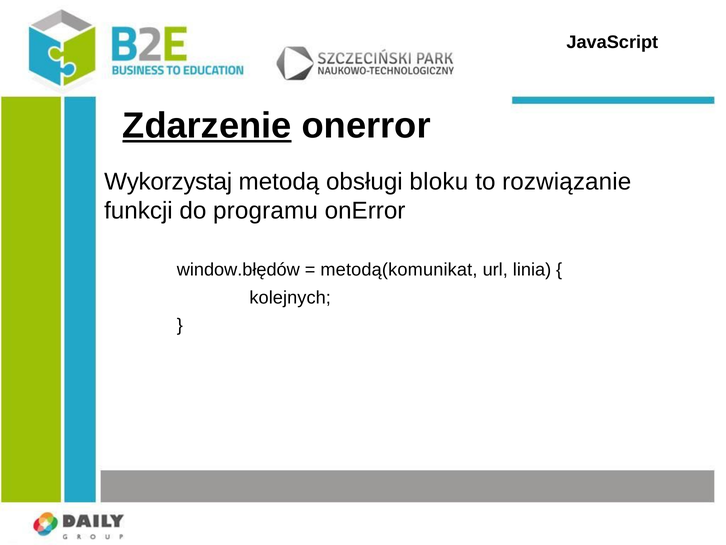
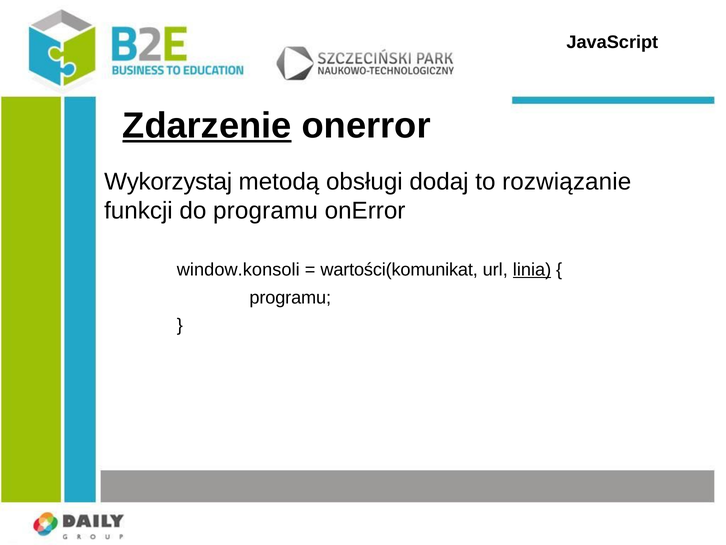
bloku: bloku -> dodaj
window.błędów: window.błędów -> window.konsoli
metodą(komunikat: metodą(komunikat -> wartości(komunikat
linia underline: none -> present
kolejnych at (290, 297): kolejnych -> programu
